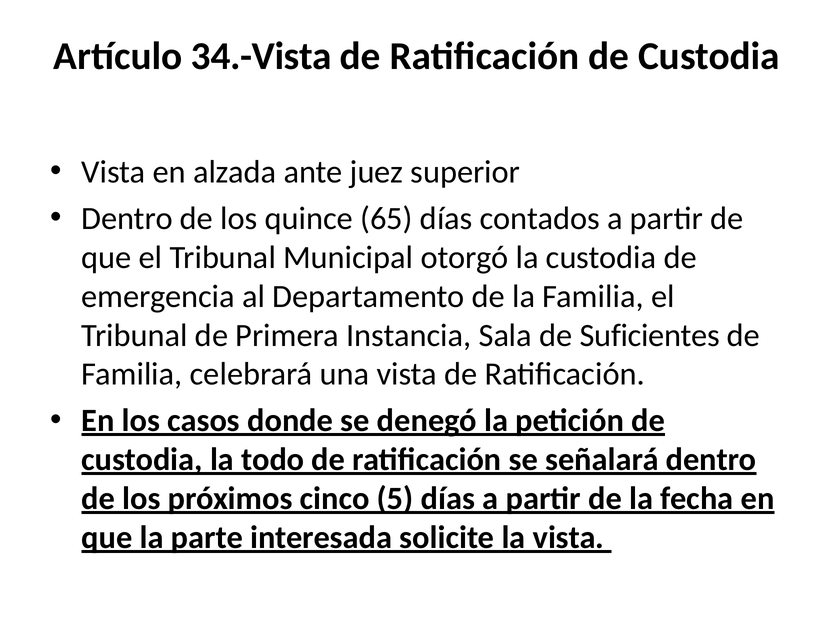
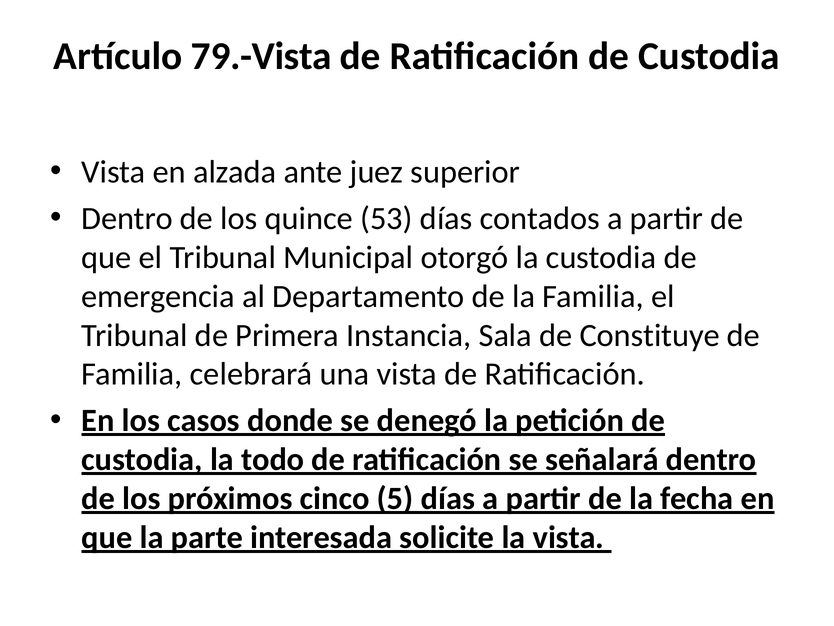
34.-Vista: 34.-Vista -> 79.-Vista
65: 65 -> 53
Suficientes: Suficientes -> Constituye
